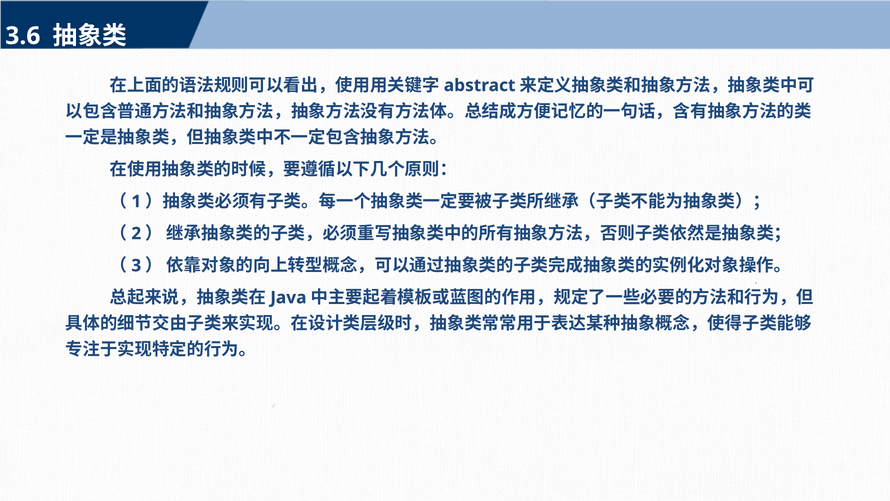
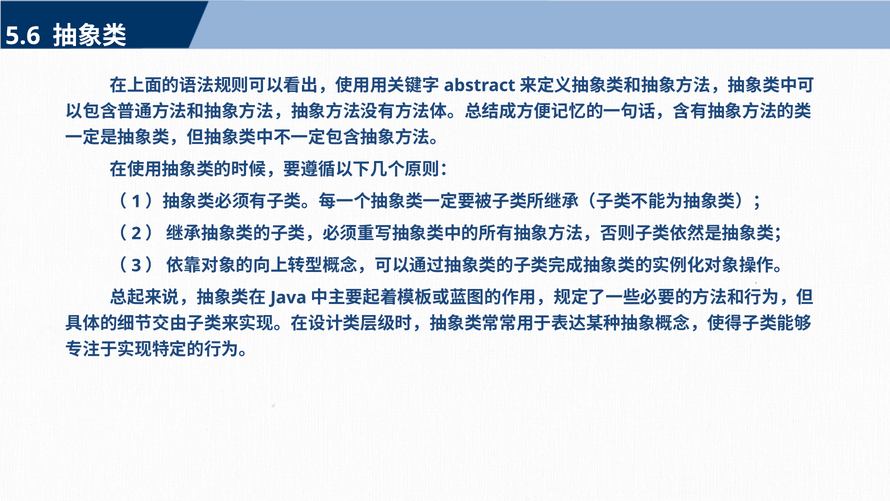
3.6: 3.6 -> 5.6
